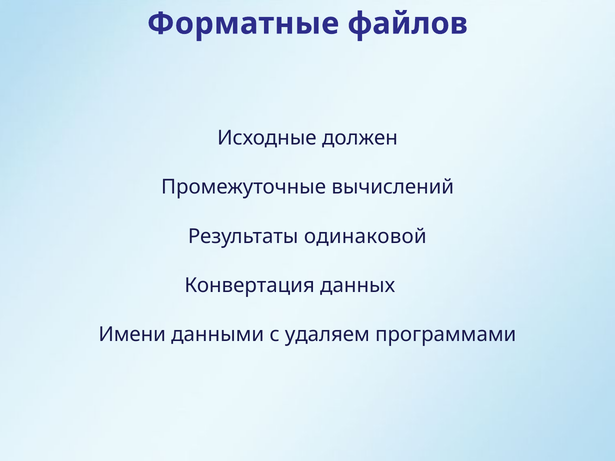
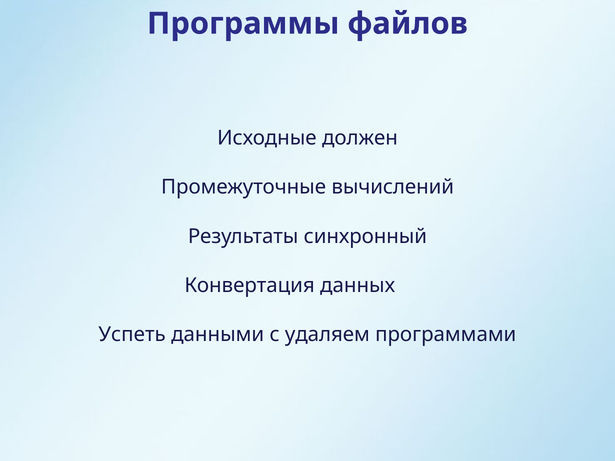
Форматные: Форматные -> Программы
одинаковой: одинаковой -> синхронный
Имени: Имени -> Успеть
